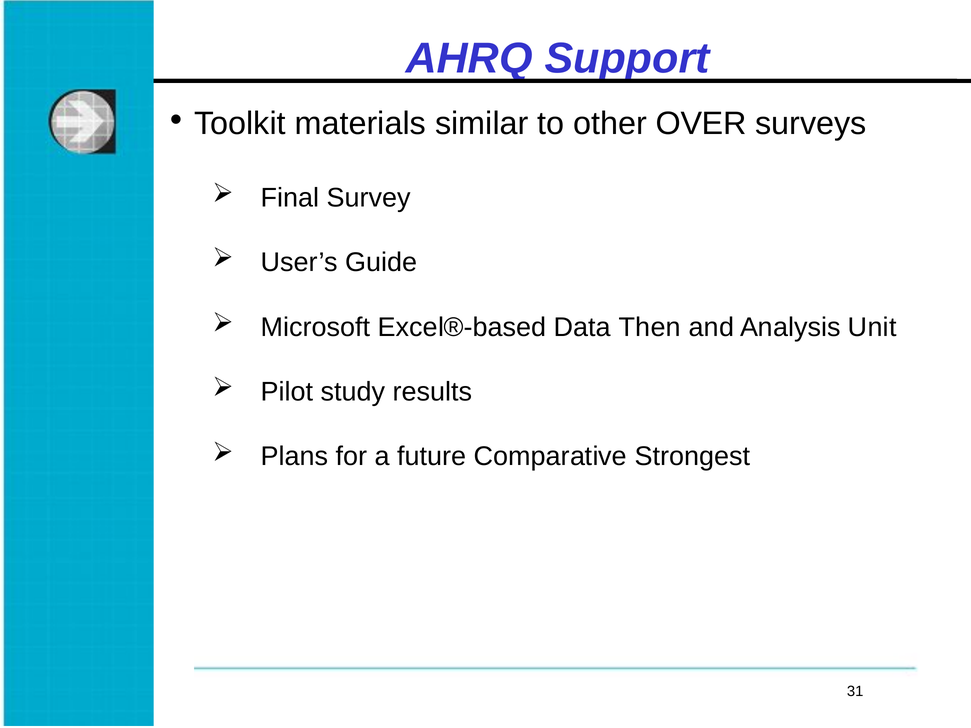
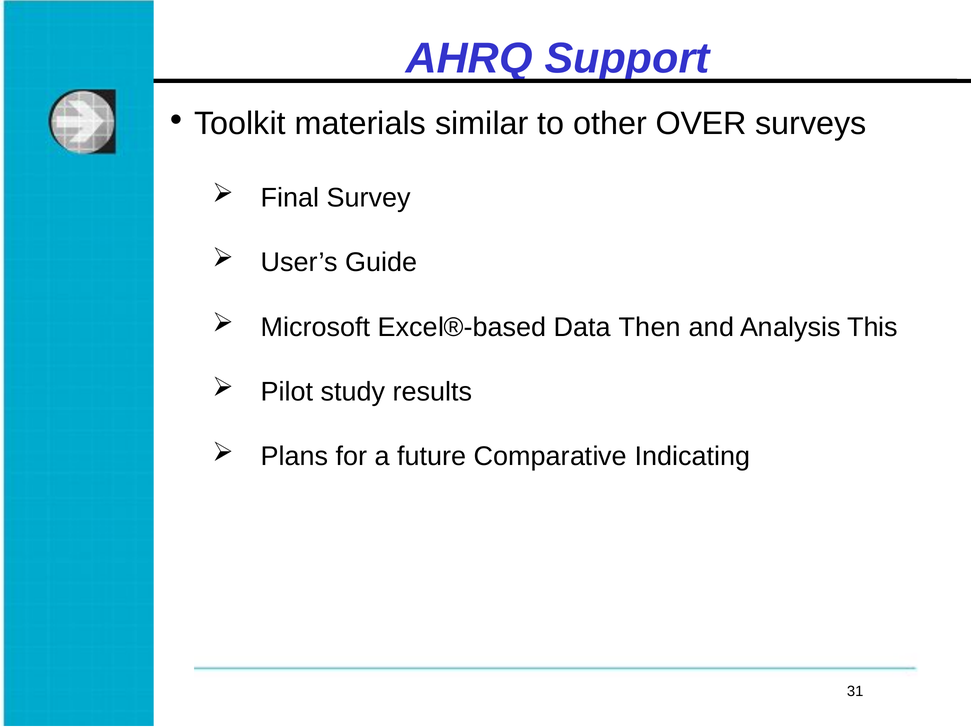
Unit: Unit -> This
Strongest: Strongest -> Indicating
